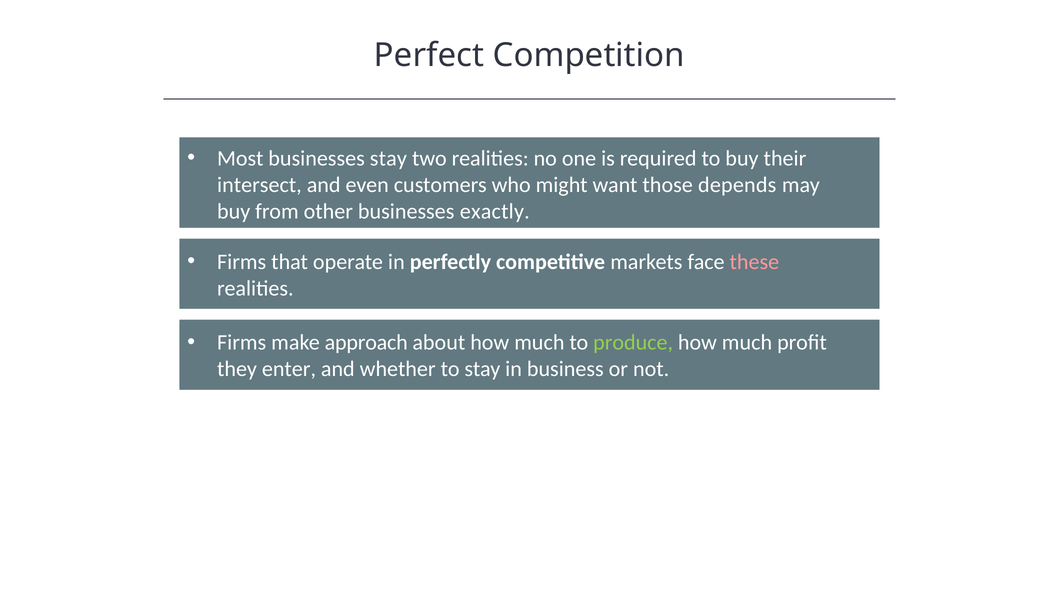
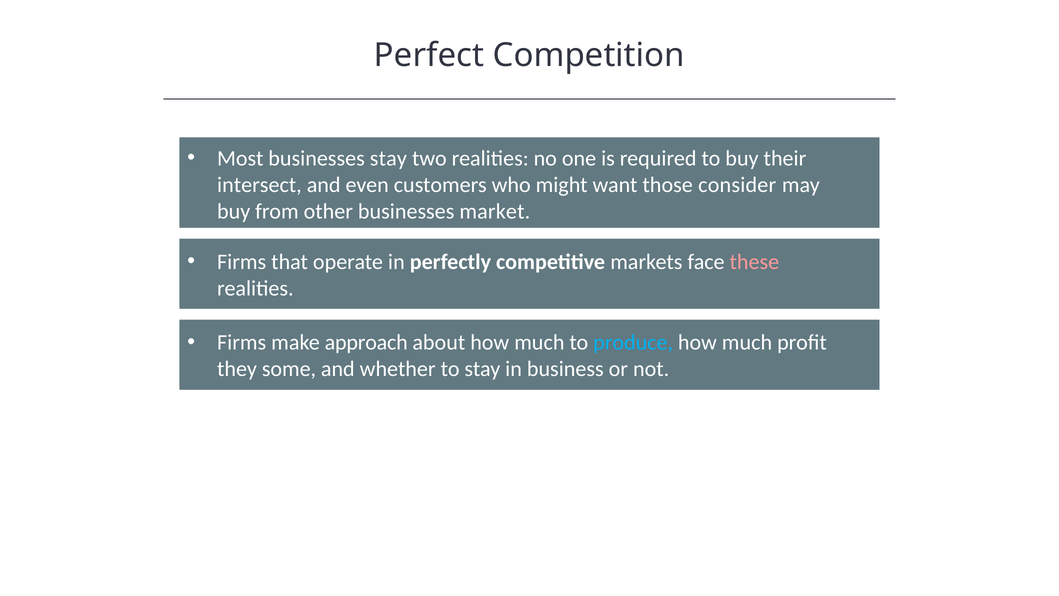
depends: depends -> consider
exactly: exactly -> market
produce colour: light green -> light blue
enter: enter -> some
